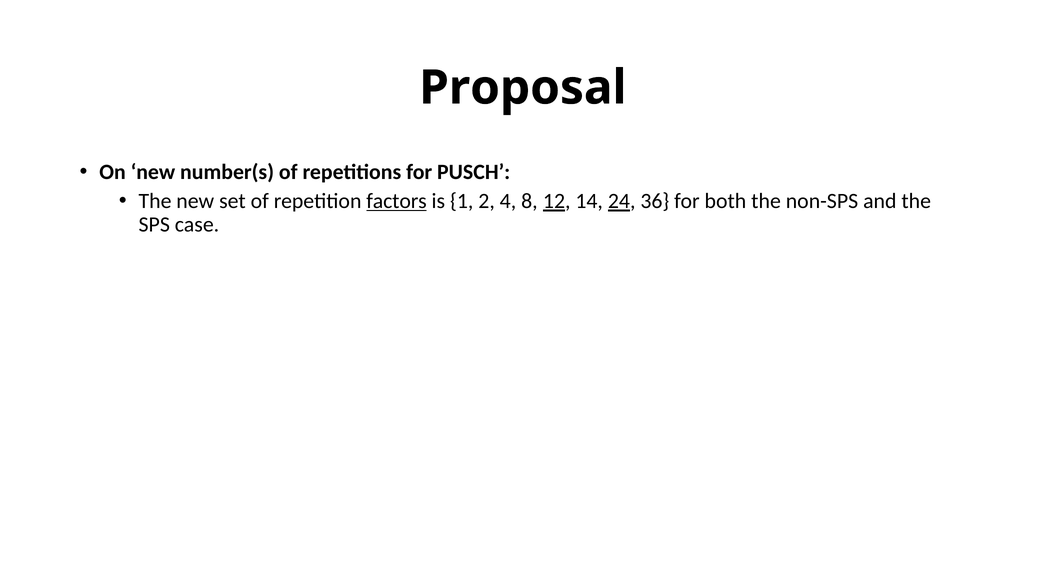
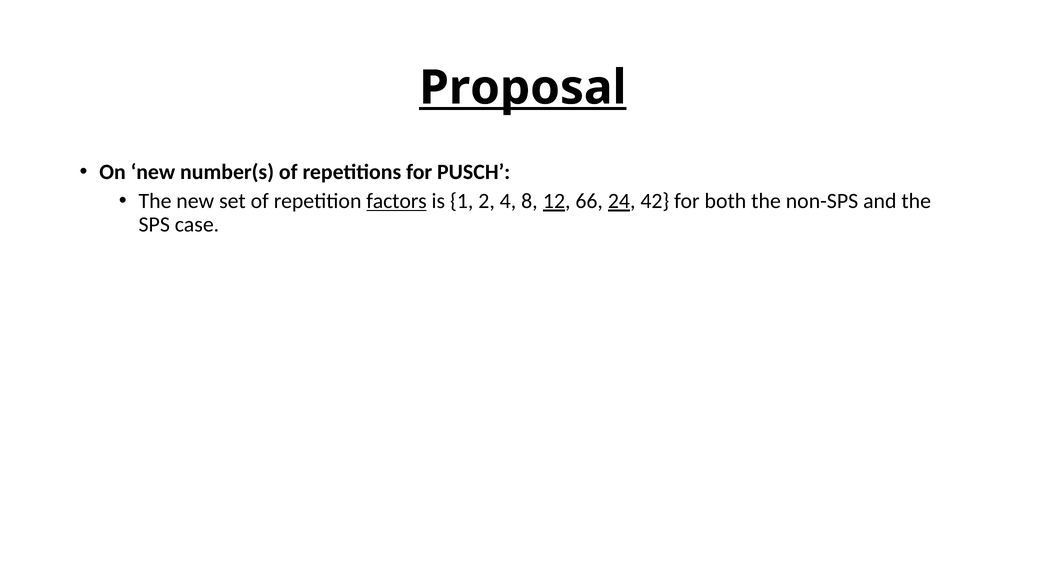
Proposal underline: none -> present
14: 14 -> 66
36: 36 -> 42
